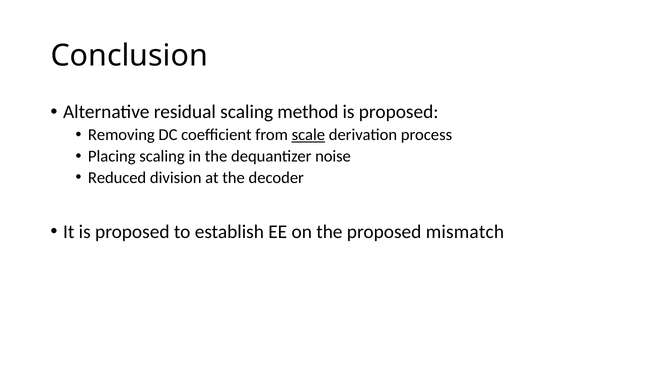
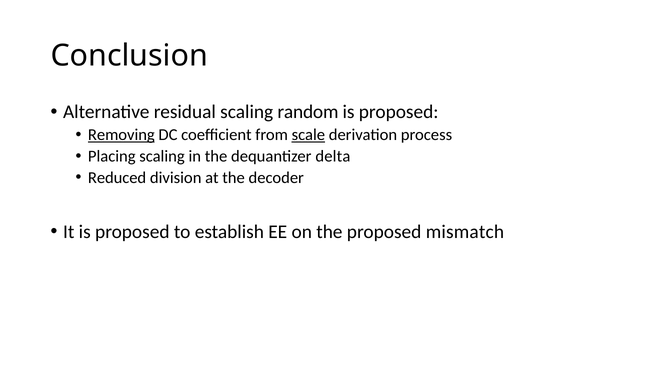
method: method -> random
Removing underline: none -> present
noise: noise -> delta
